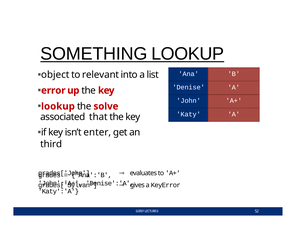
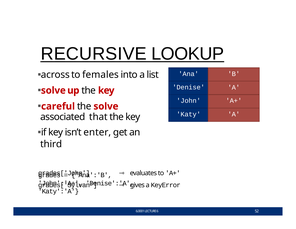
SOMETHING: SOMETHING -> RECURSIVE
object: object -> across
relevant: relevant -> females
error at (53, 90): error -> solve
lookup at (58, 106): lookup -> careful
